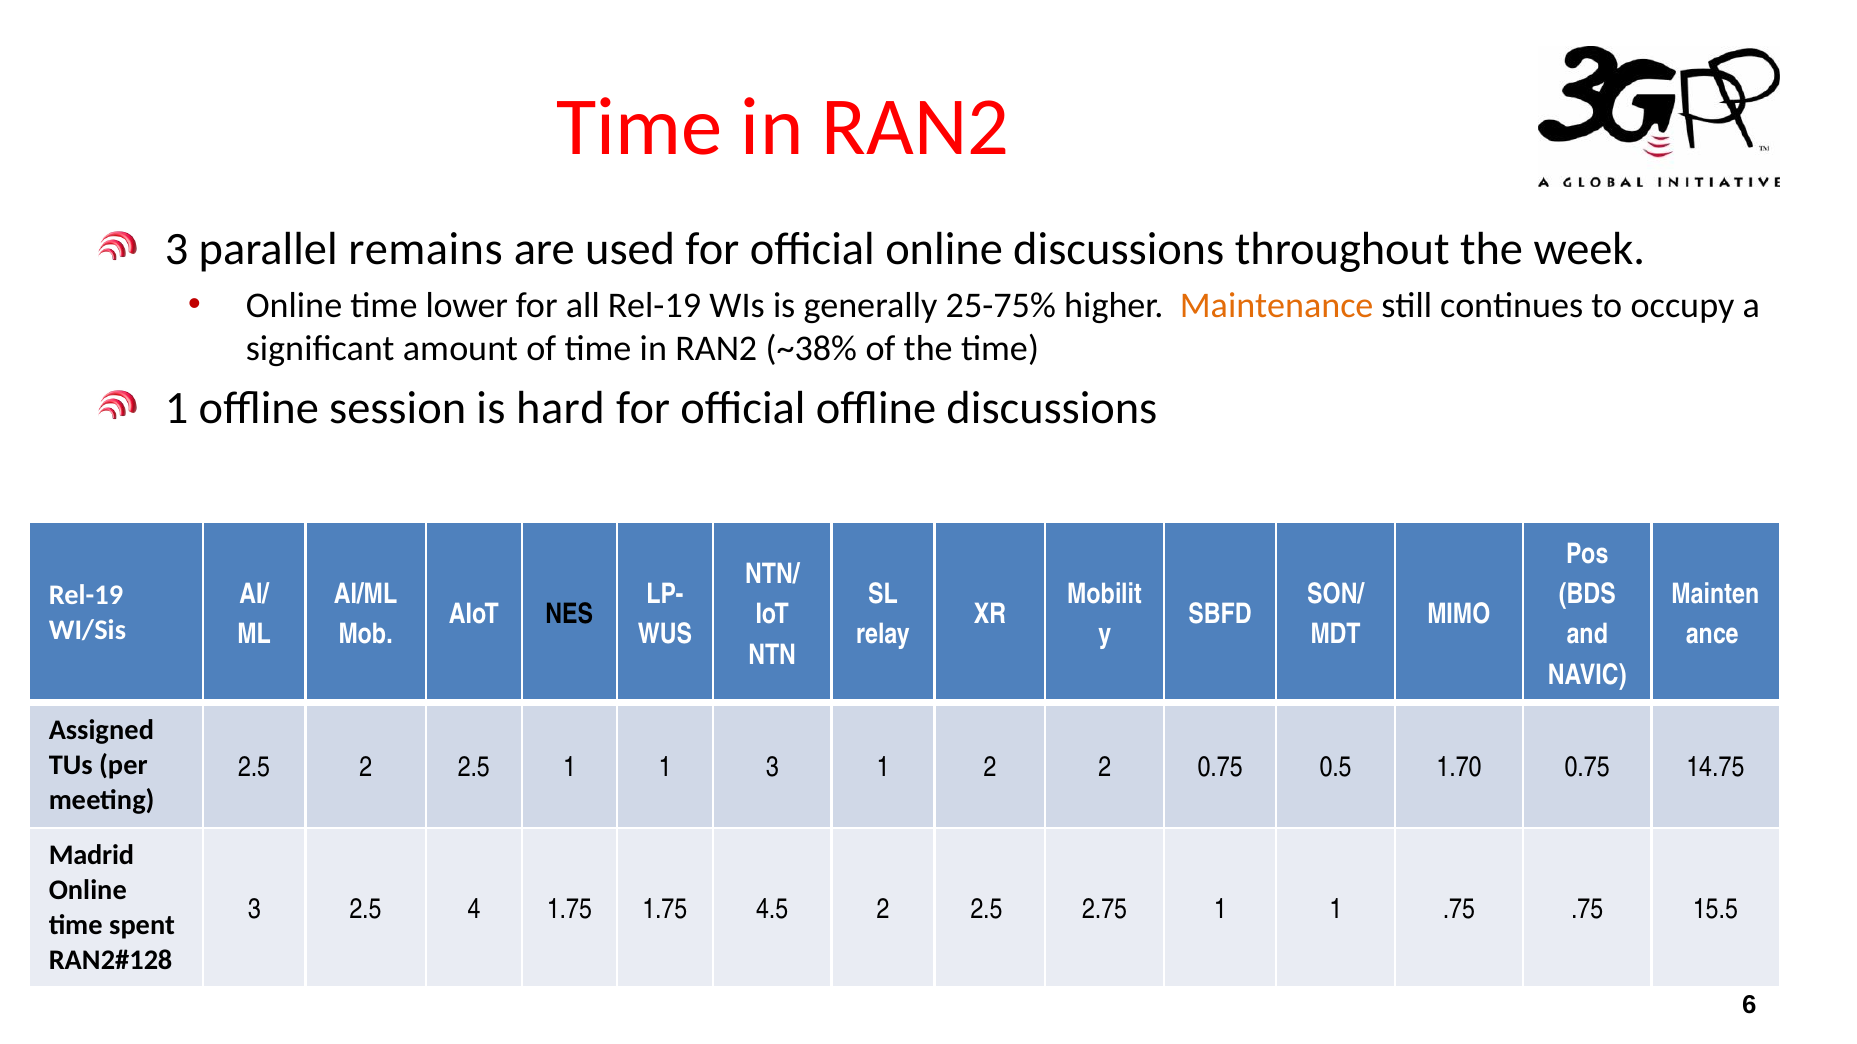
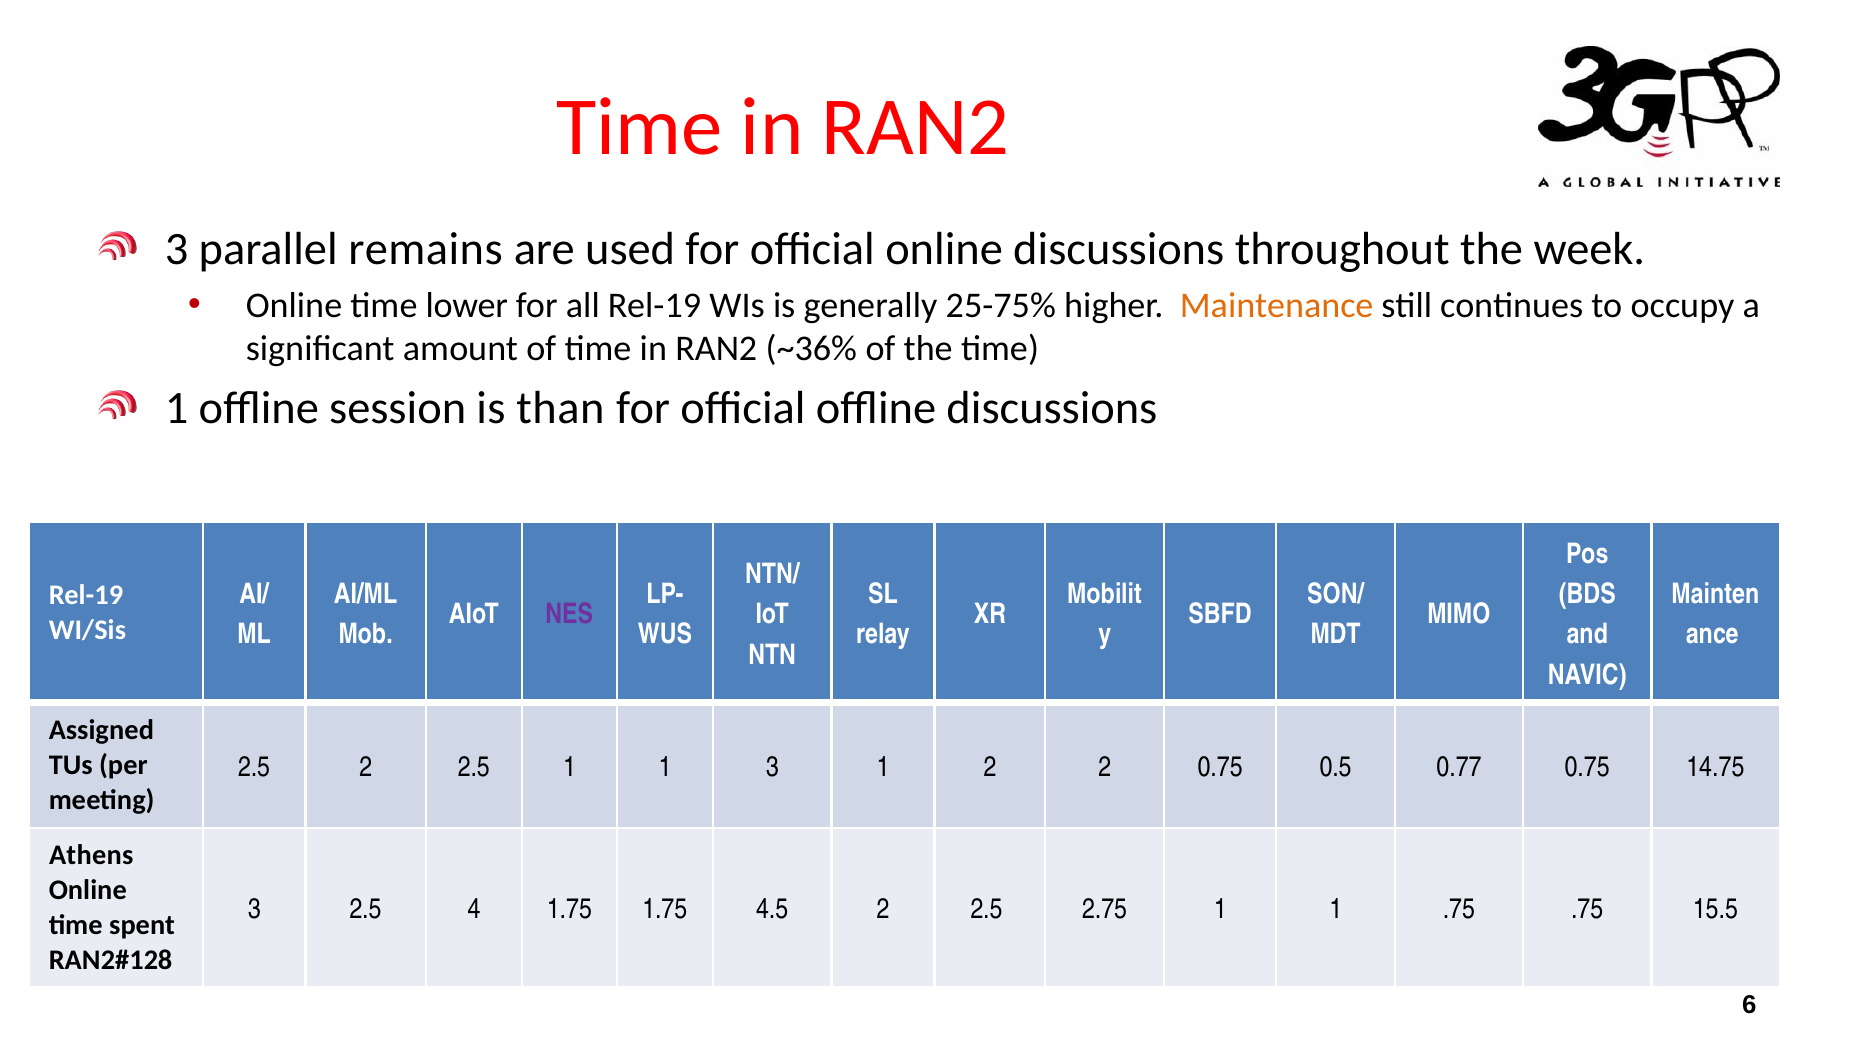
~38%: ~38% -> ~36%
hard: hard -> than
NES colour: black -> purple
1.70: 1.70 -> 0.77
Madrid: Madrid -> Athens
